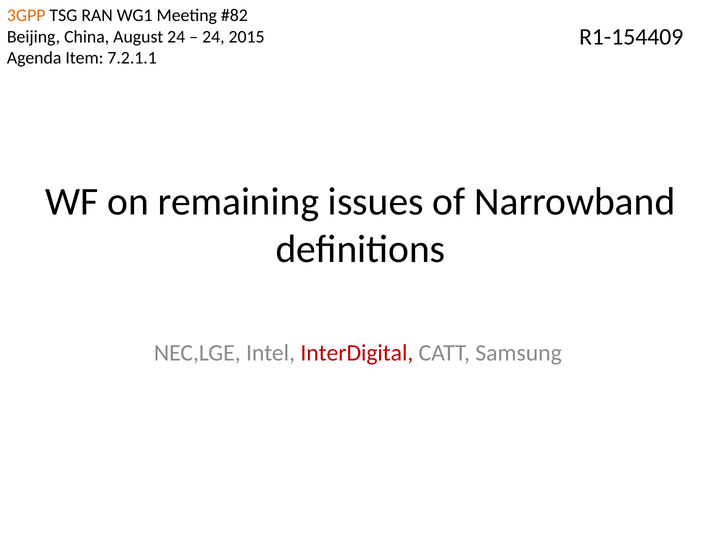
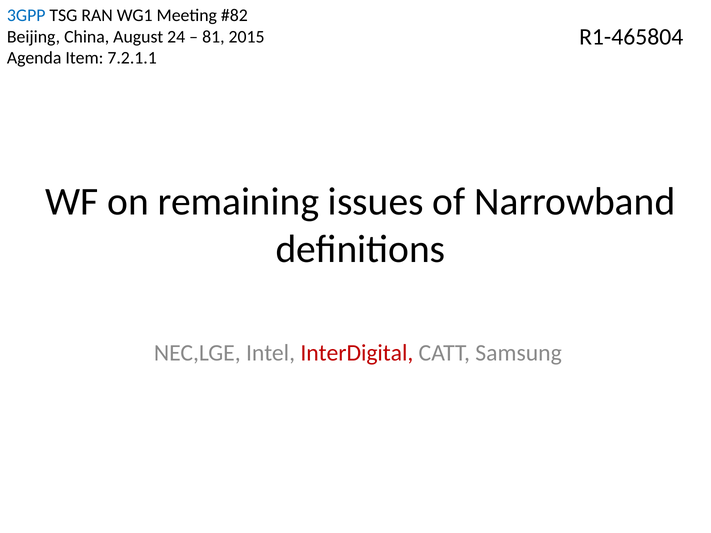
3GPP colour: orange -> blue
R1-154409: R1-154409 -> R1-465804
24 at (213, 37): 24 -> 81
